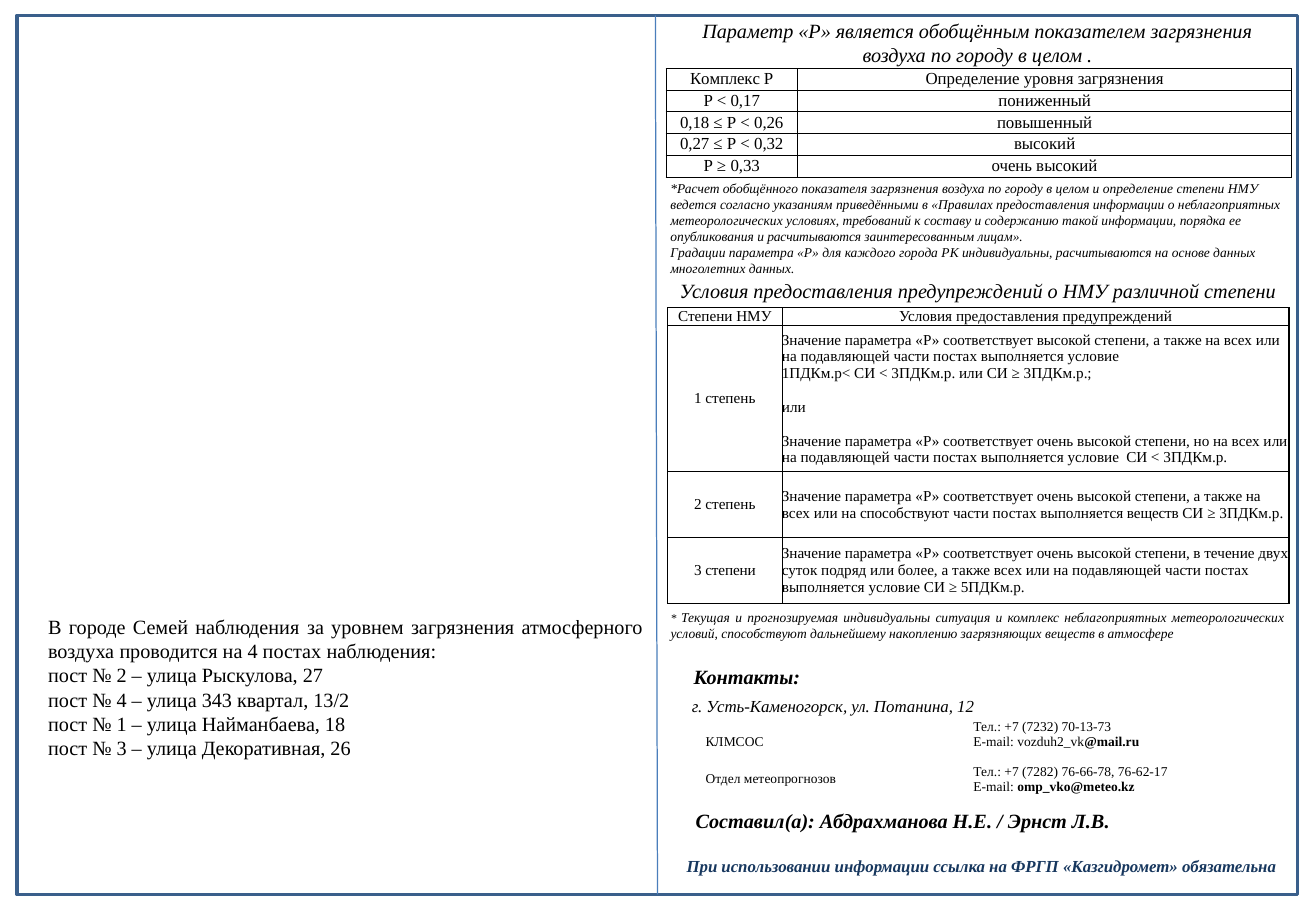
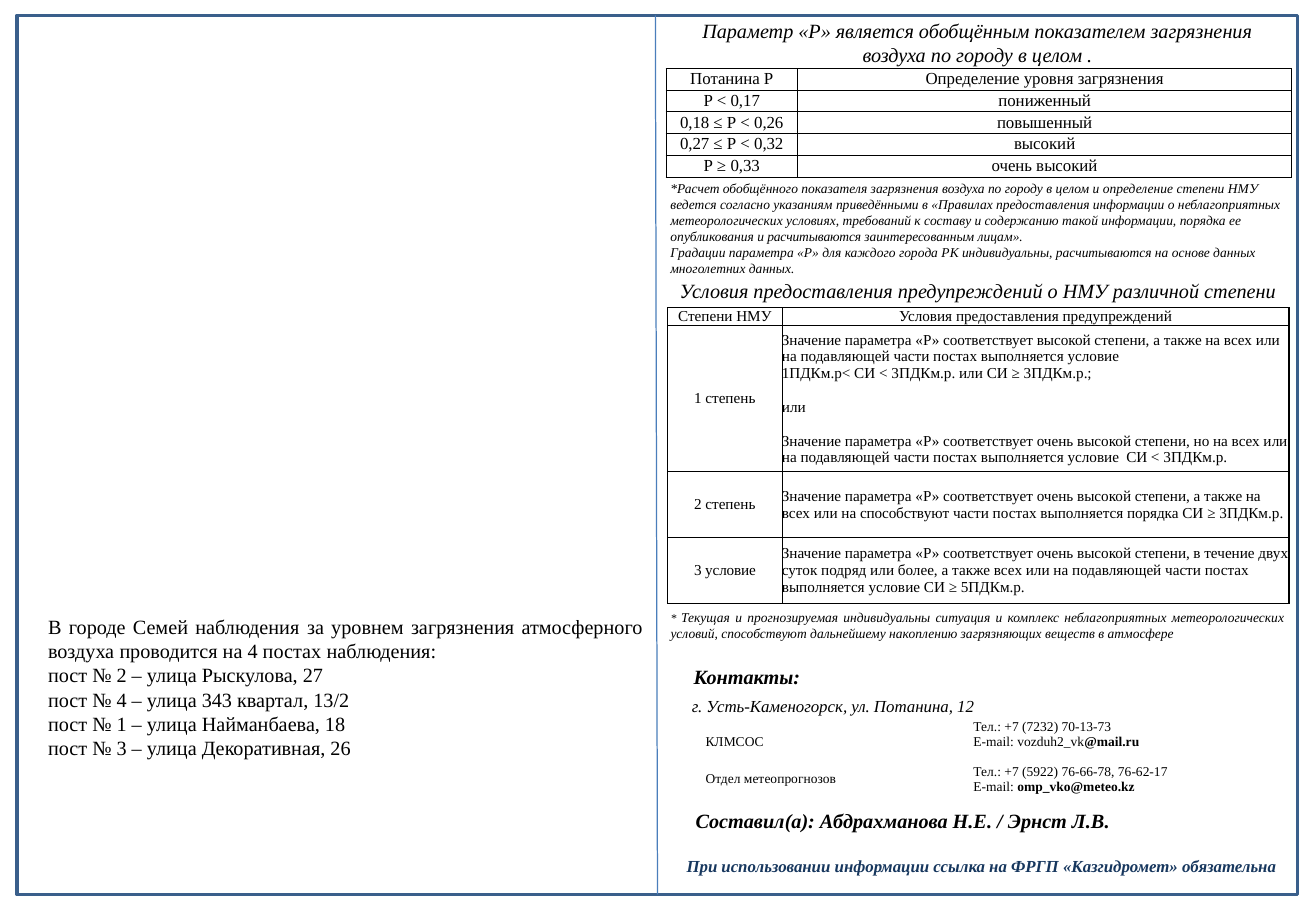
Комплекс at (725, 79): Комплекс -> Потанина
выполняется веществ: веществ -> порядка
3 степени: степени -> условие
7282: 7282 -> 5922
